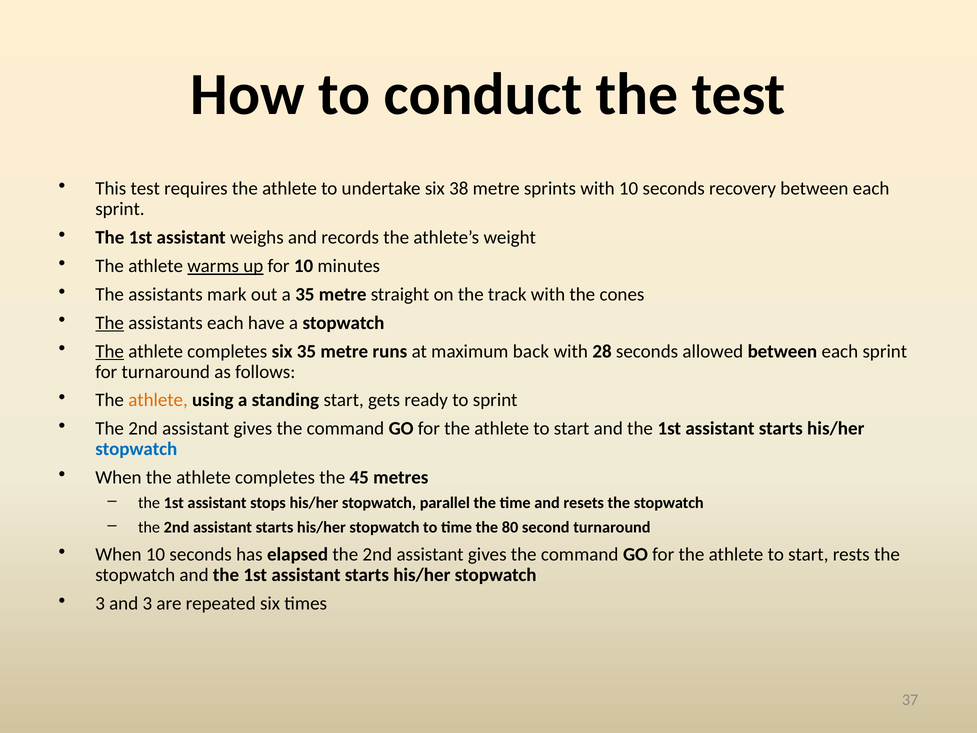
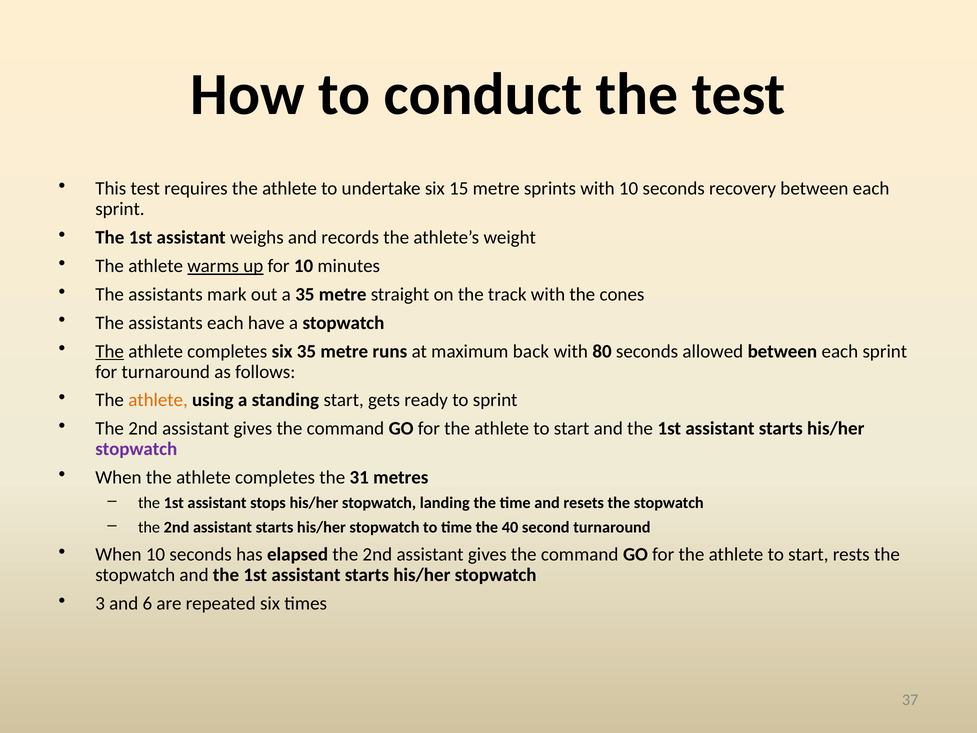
38: 38 -> 15
The at (110, 323) underline: present -> none
28: 28 -> 80
stopwatch at (136, 449) colour: blue -> purple
45: 45 -> 31
parallel: parallel -> landing
80: 80 -> 40
and 3: 3 -> 6
